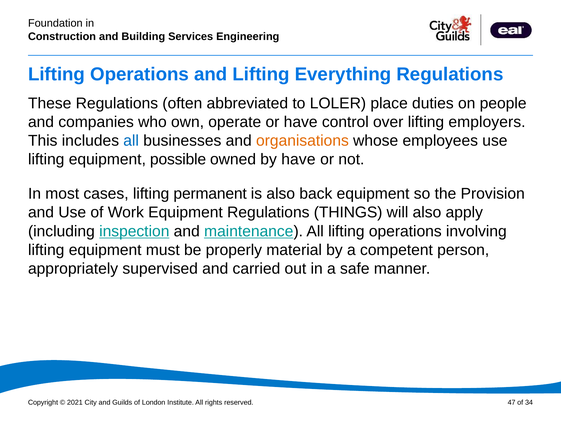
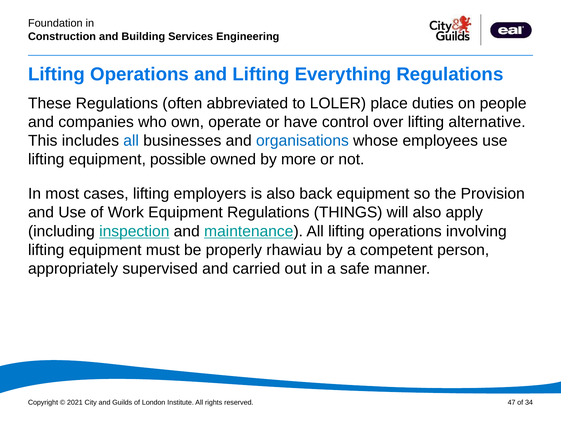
employers: employers -> alternative
organisations colour: orange -> blue
by have: have -> more
permanent: permanent -> employers
material: material -> rhawiau
